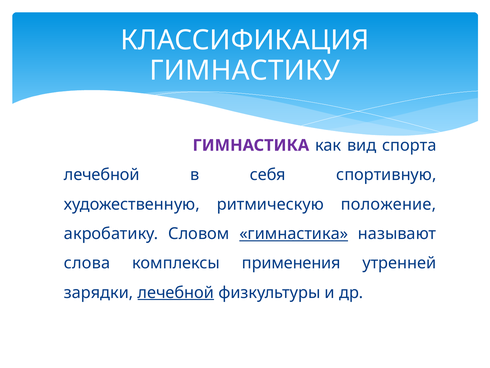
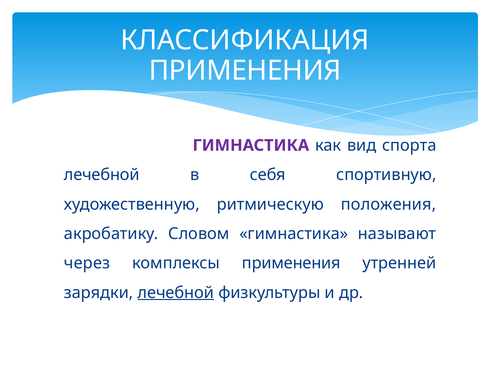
ГИМНАСТИКУ at (245, 70): ГИМНАСТИКУ -> ПРИМЕНЕНИЯ
положение: положение -> положения
гимнастика at (294, 233) underline: present -> none
слова: слова -> через
